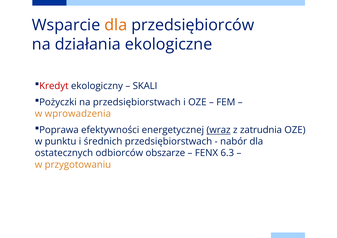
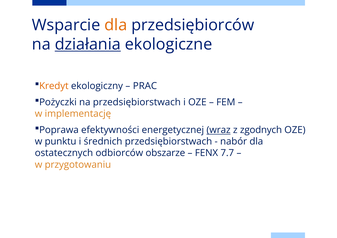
działania underline: none -> present
Kredyt colour: red -> orange
SKALI: SKALI -> PRAC
wprowadzenia: wprowadzenia -> implementację
zatrudnia: zatrudnia -> zgodnych
6.3: 6.3 -> 7.7
